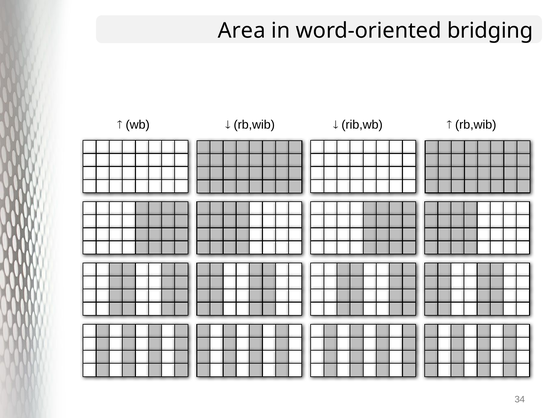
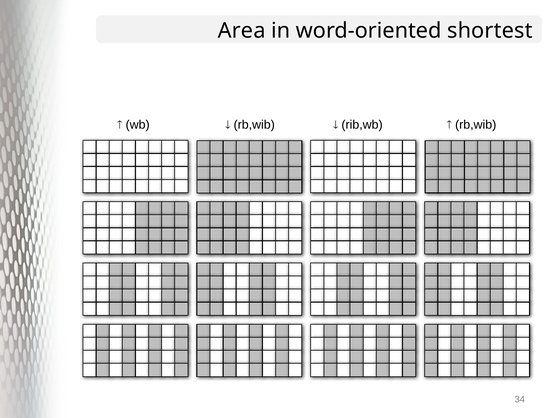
bridging: bridging -> shortest
